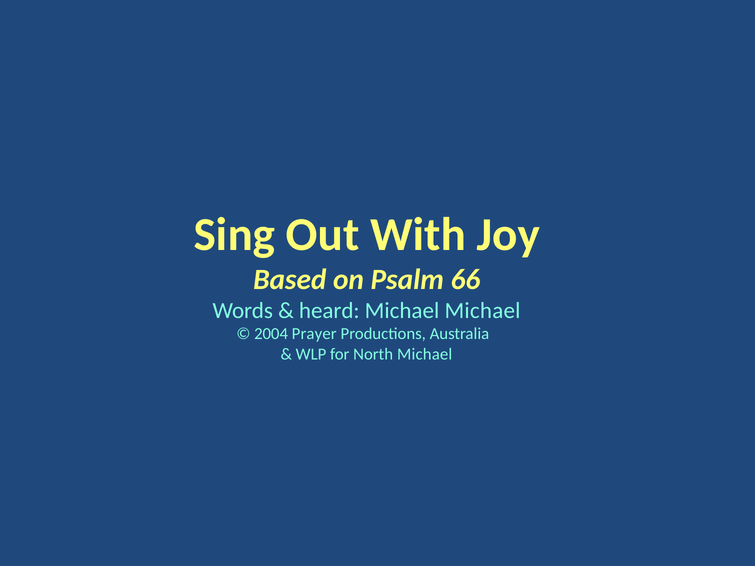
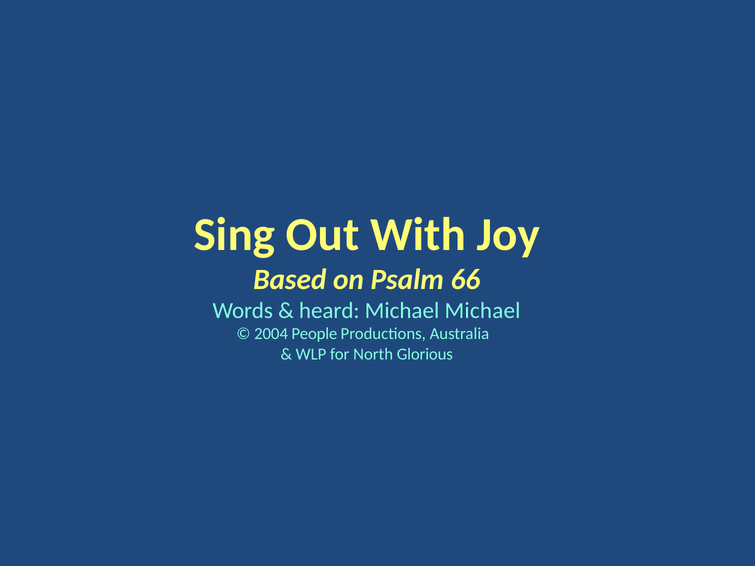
Prayer: Prayer -> People
North Michael: Michael -> Glorious
